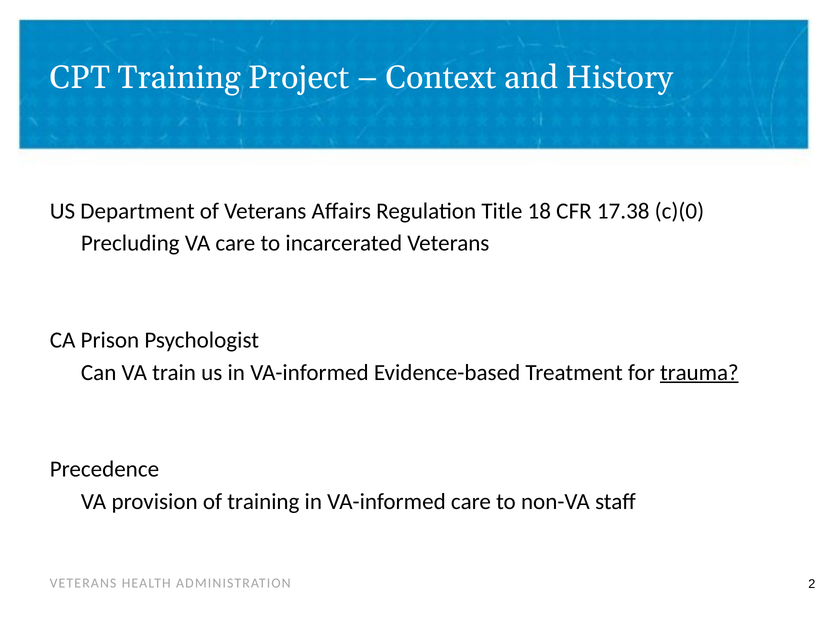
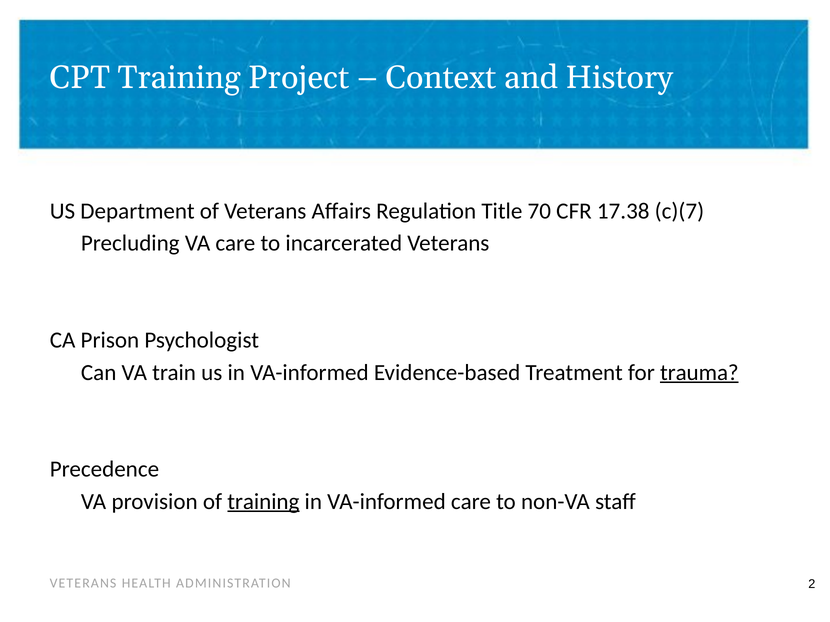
18: 18 -> 70
c)(0: c)(0 -> c)(7
training at (263, 502) underline: none -> present
